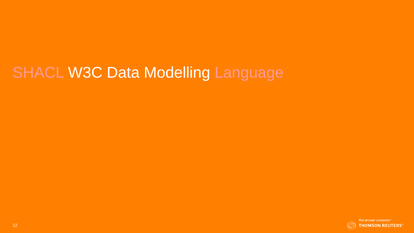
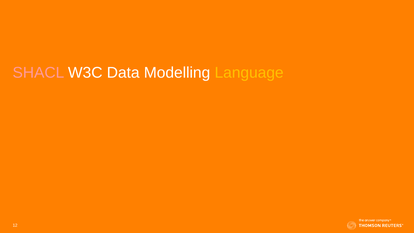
Language colour: pink -> yellow
